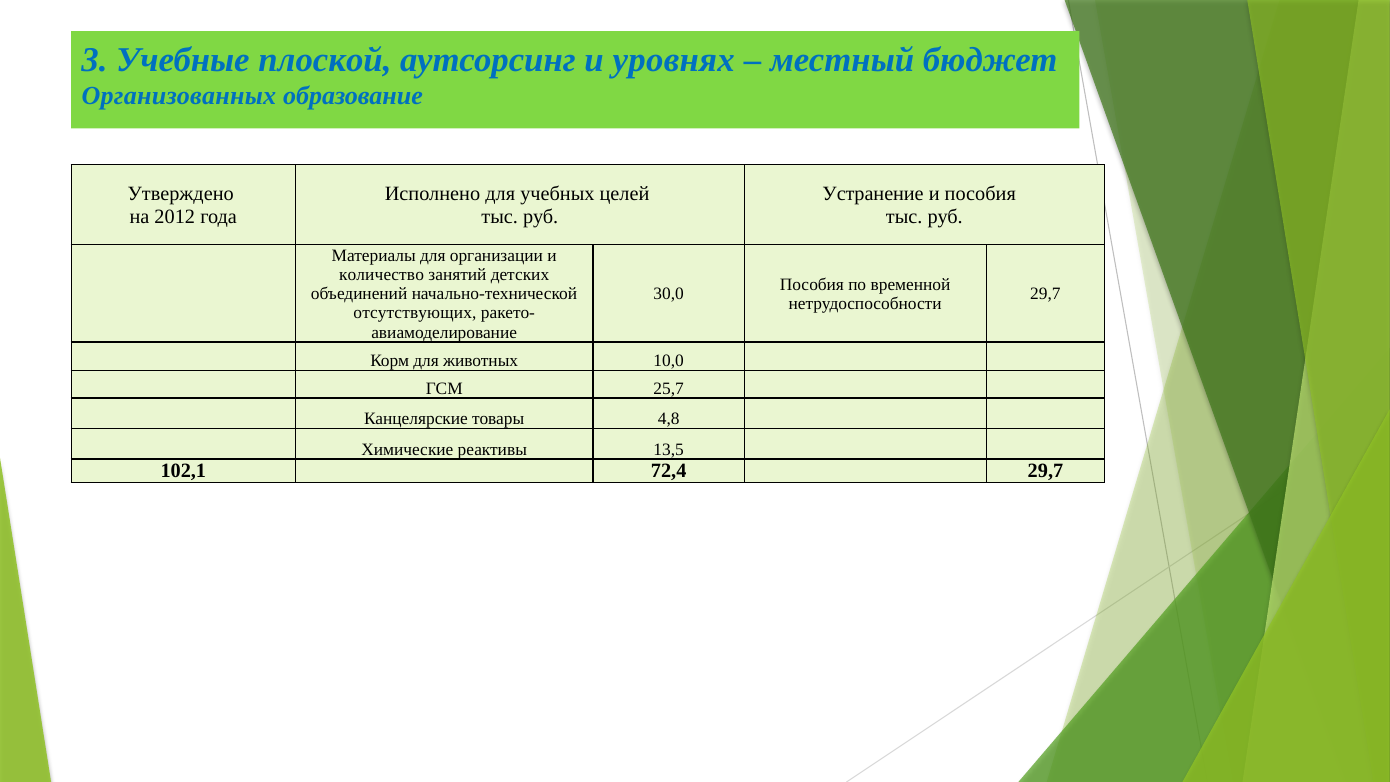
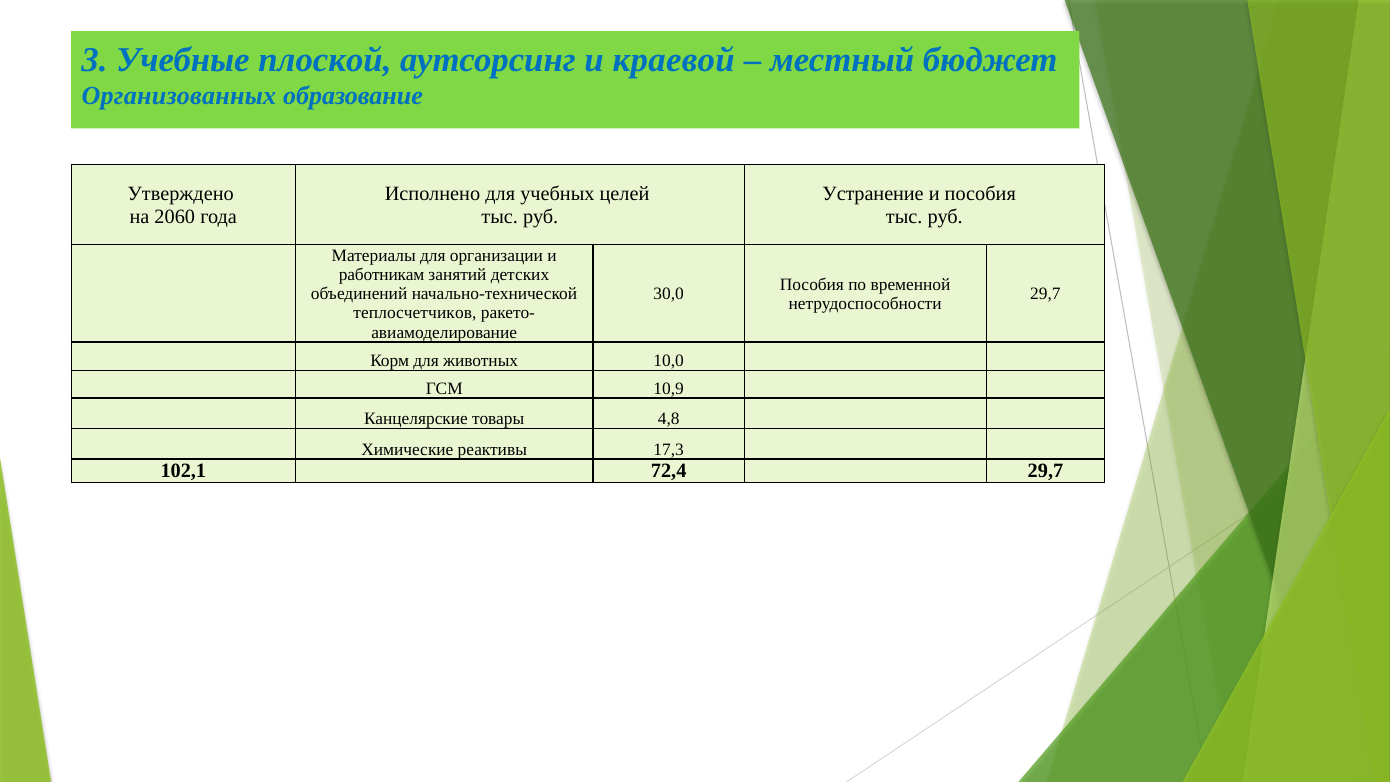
уровнях: уровнях -> краевой
2012: 2012 -> 2060
количество: количество -> работникам
отсутствующих: отсутствующих -> теплосчетчиков
25,7: 25,7 -> 10,9
13,5: 13,5 -> 17,3
